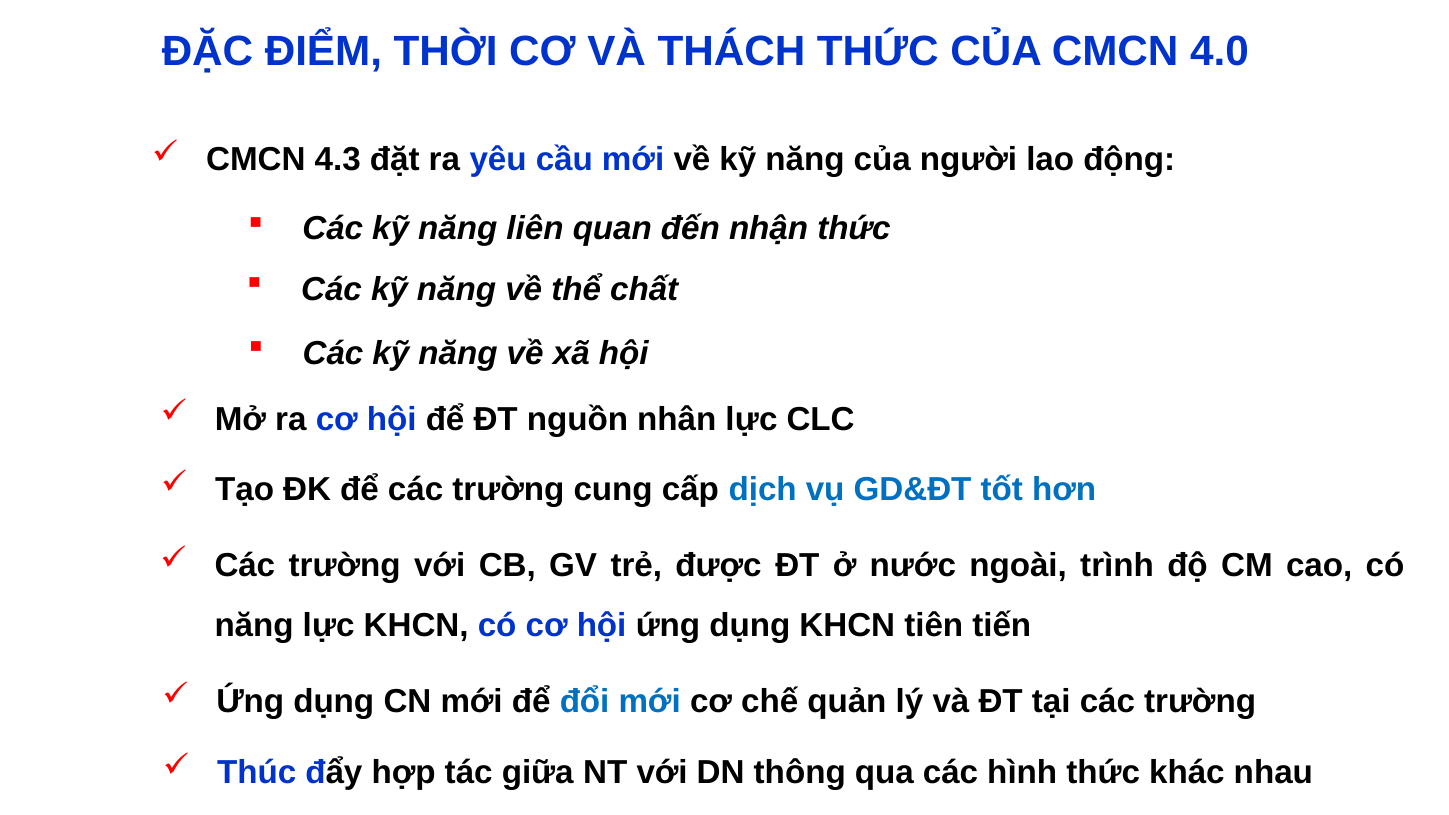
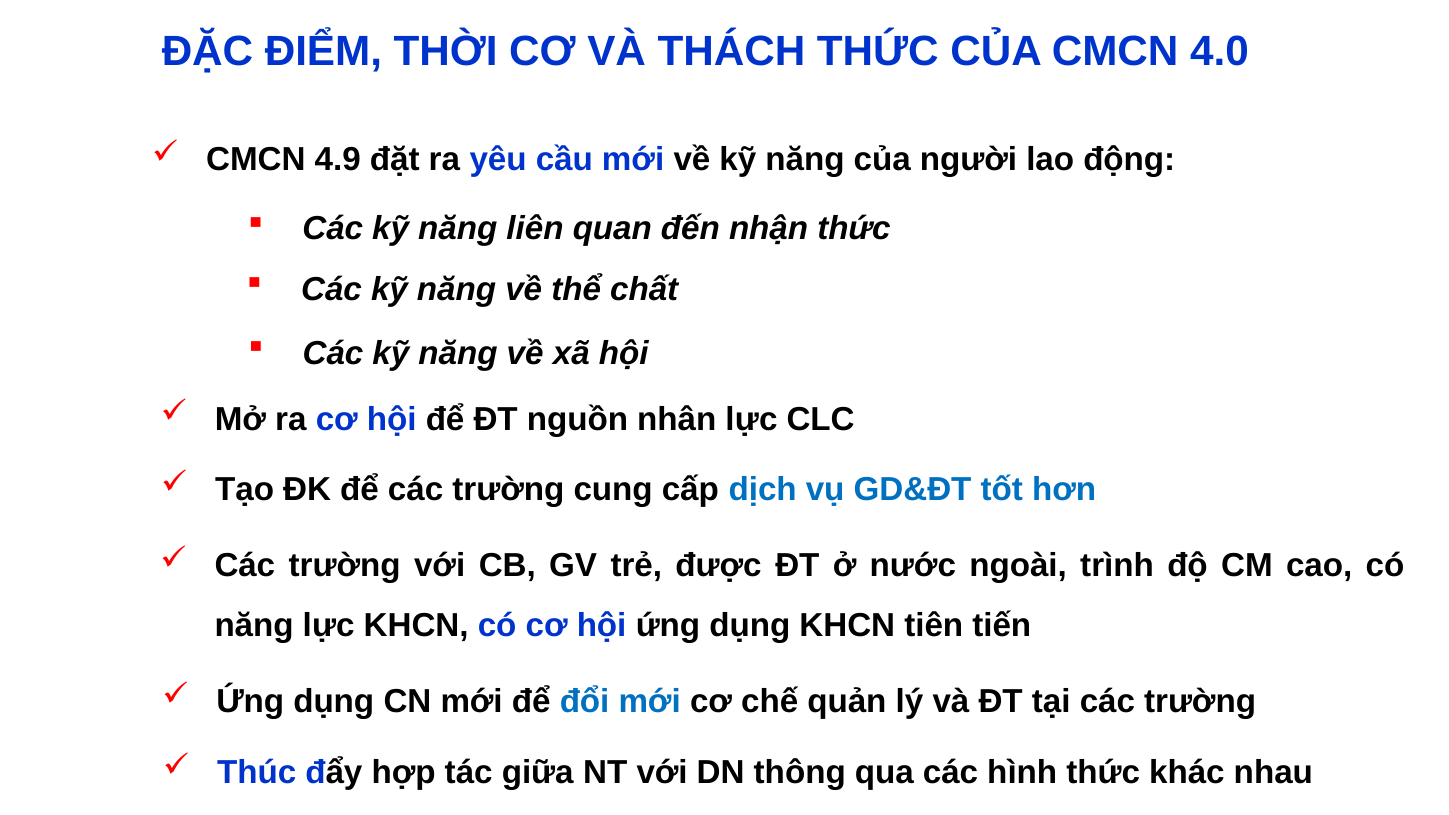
4.3: 4.3 -> 4.9
